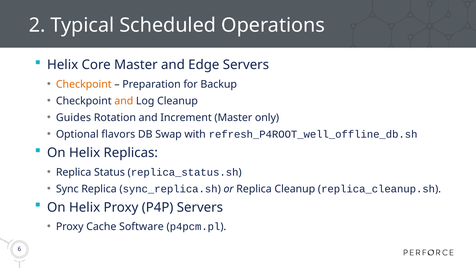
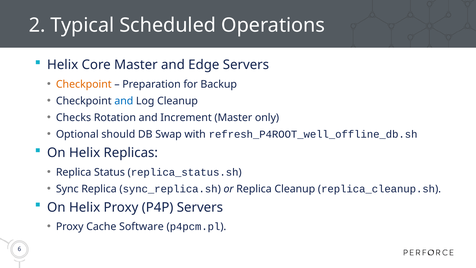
and at (124, 101) colour: orange -> blue
Guides: Guides -> Checks
flavors: flavors -> should
